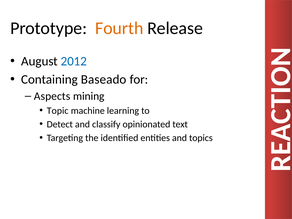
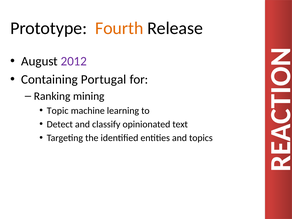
2012 colour: blue -> purple
Baseado: Baseado -> Portugal
Aspects: Aspects -> Ranking
